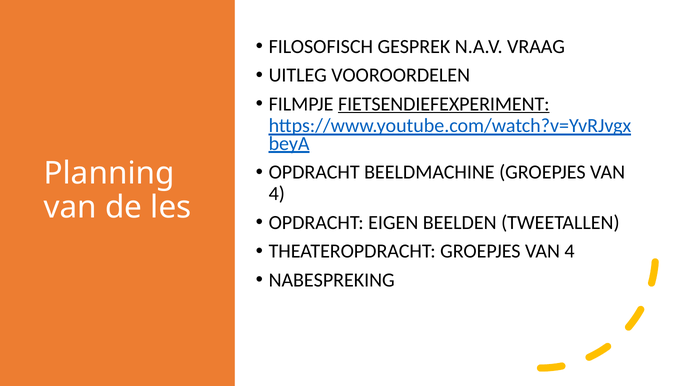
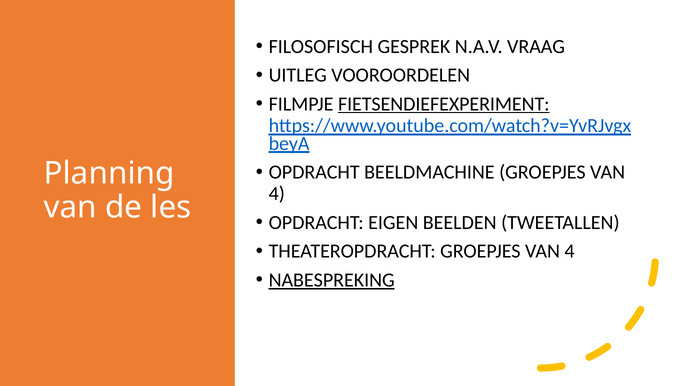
NABESPREKING underline: none -> present
